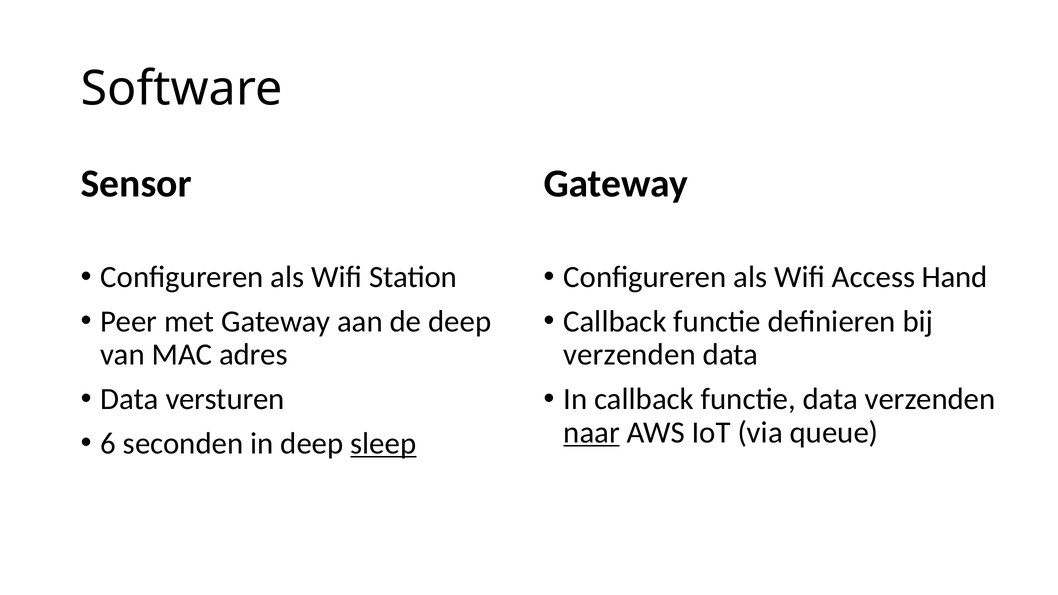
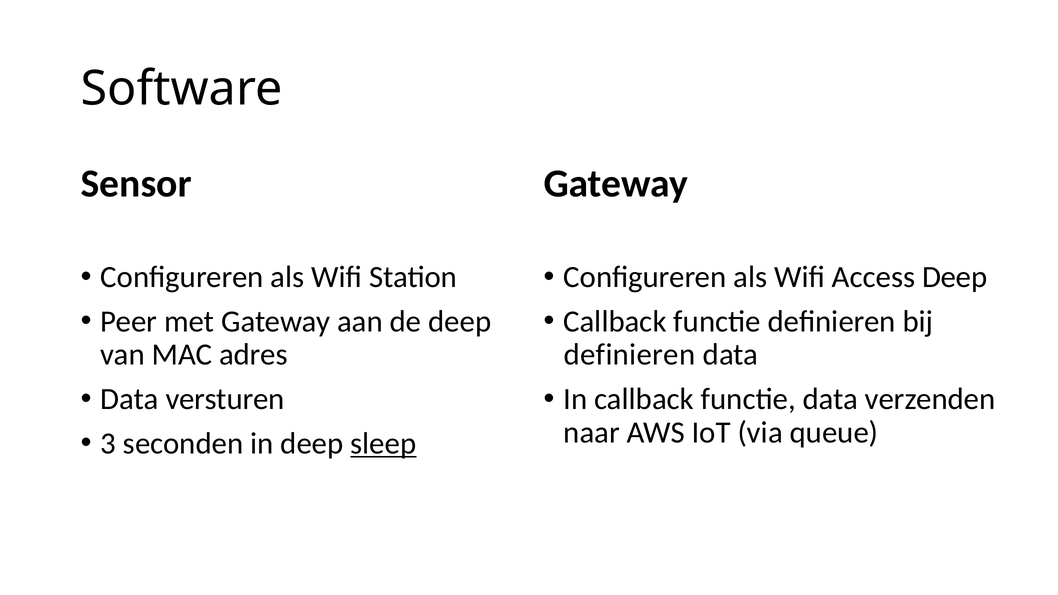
Access Hand: Hand -> Deep
verzenden at (630, 355): verzenden -> definieren
naar underline: present -> none
6: 6 -> 3
